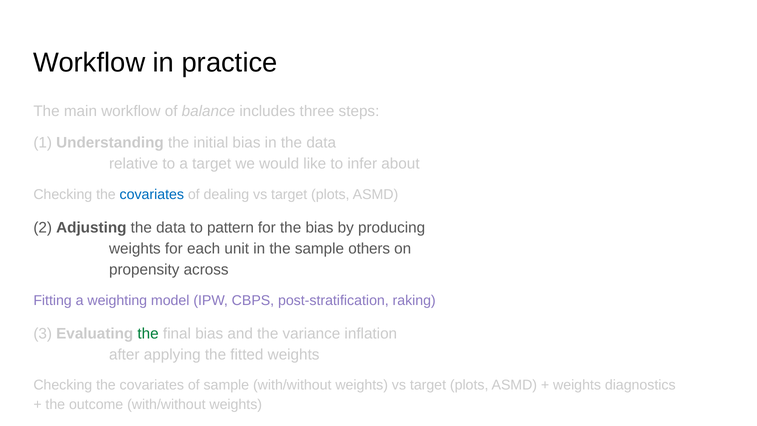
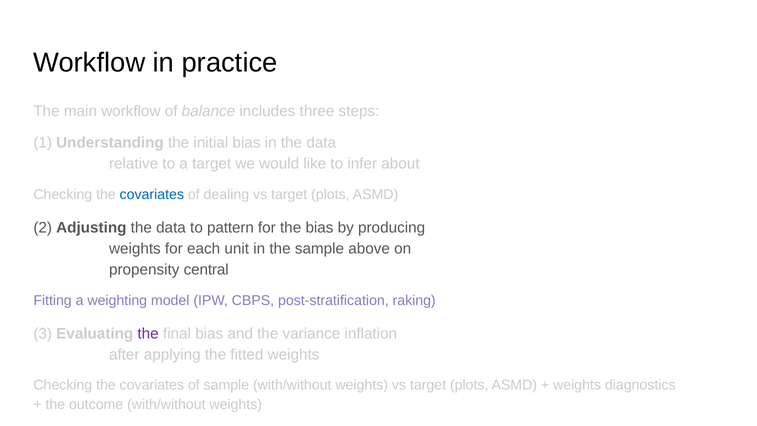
others: others -> above
across: across -> central
the at (148, 333) colour: green -> purple
